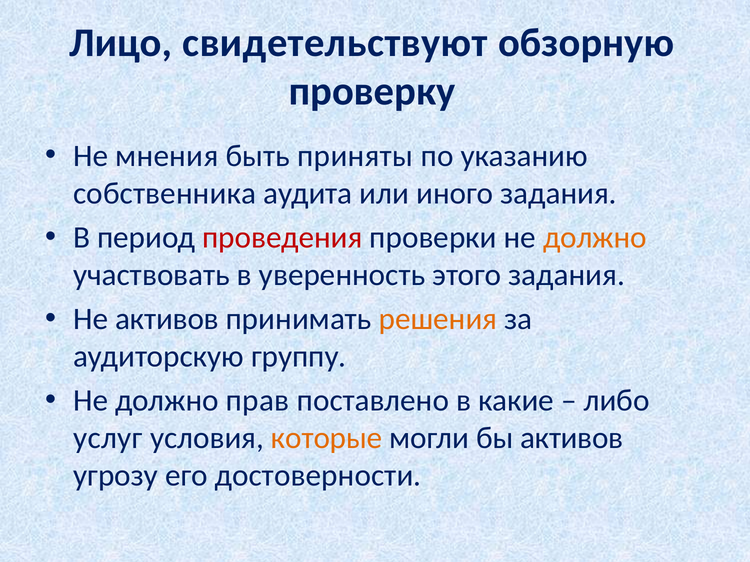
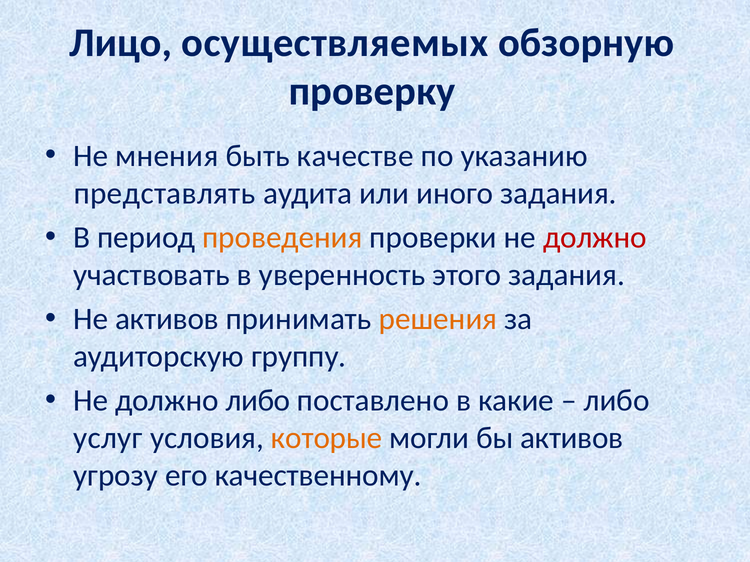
свидетельствуют: свидетельствуют -> осуществляемых
приняты: приняты -> качестве
собственника: собственника -> представлять
проведения colour: red -> orange
должно at (595, 238) colour: orange -> red
должно прав: прав -> либо
достоверности: достоверности -> качественному
